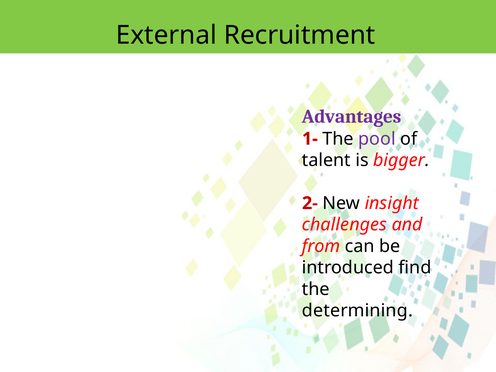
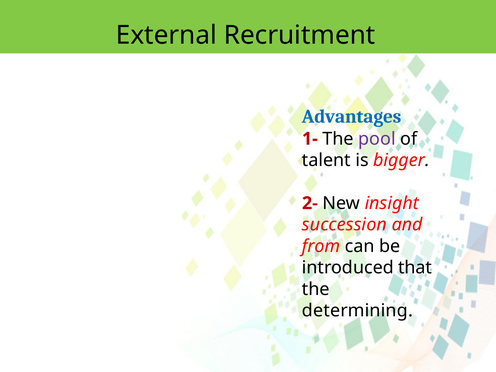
Advantages colour: purple -> blue
challenges: challenges -> succession
find: find -> that
